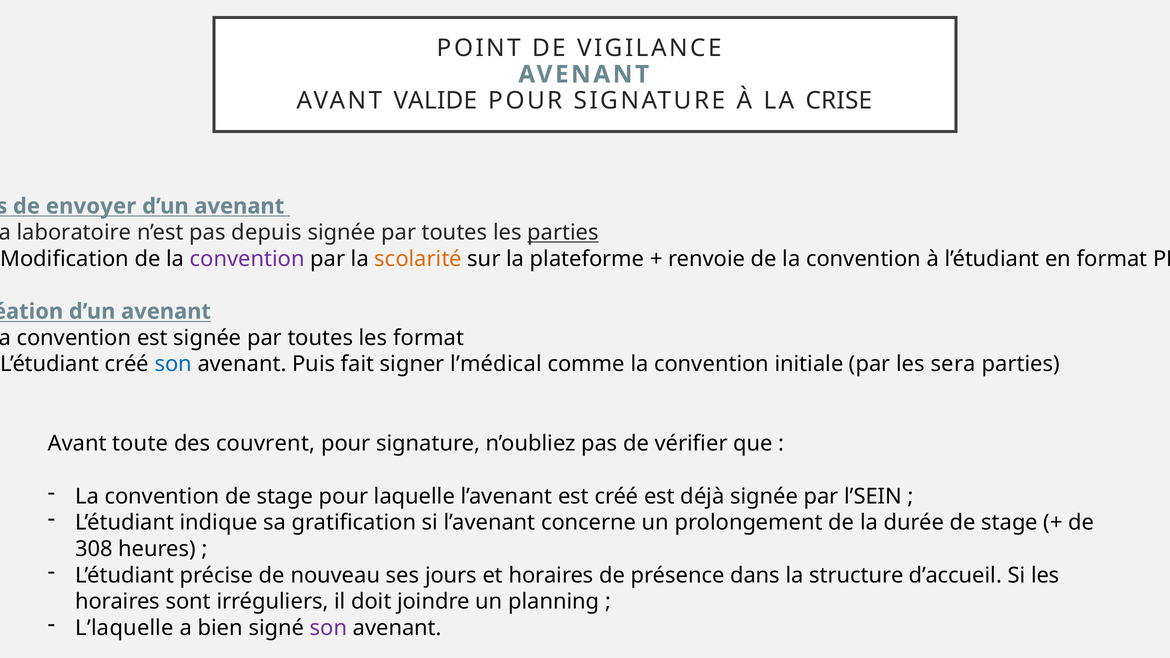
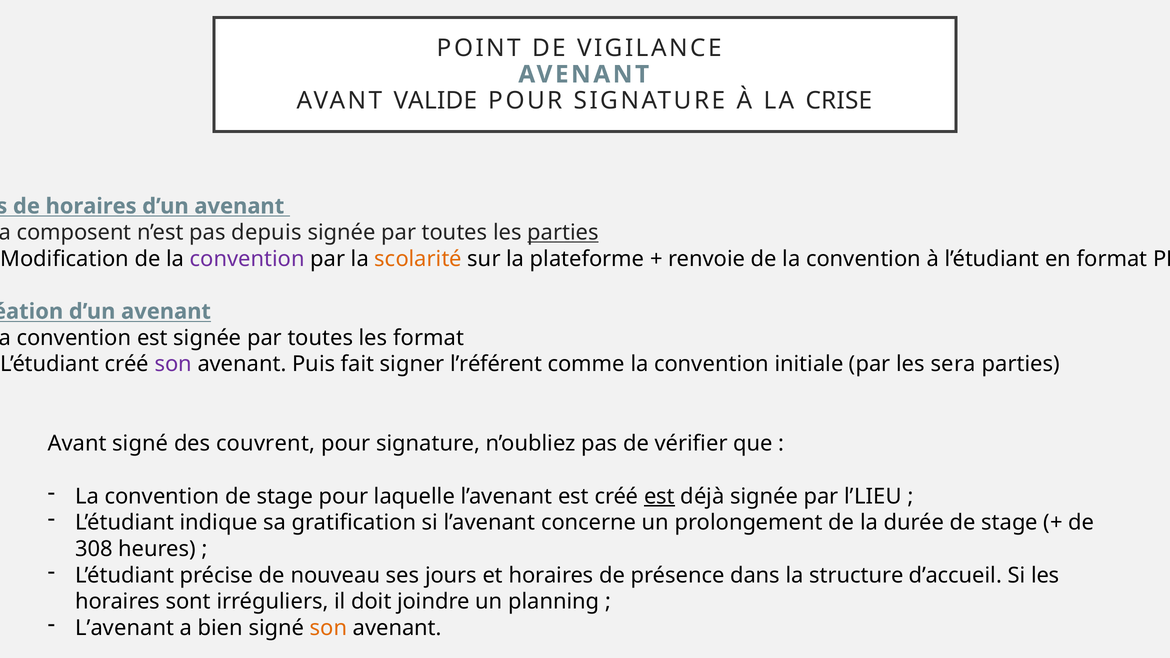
de envoyer: envoyer -> horaires
laboratoire: laboratoire -> composent
son at (173, 364) colour: blue -> purple
l’médical: l’médical -> l’référent
Avant toute: toute -> signé
est at (659, 496) underline: none -> present
l’SEIN: l’SEIN -> l’LIEU
L’laquelle at (125, 628): L’laquelle -> L’avenant
son at (328, 628) colour: purple -> orange
